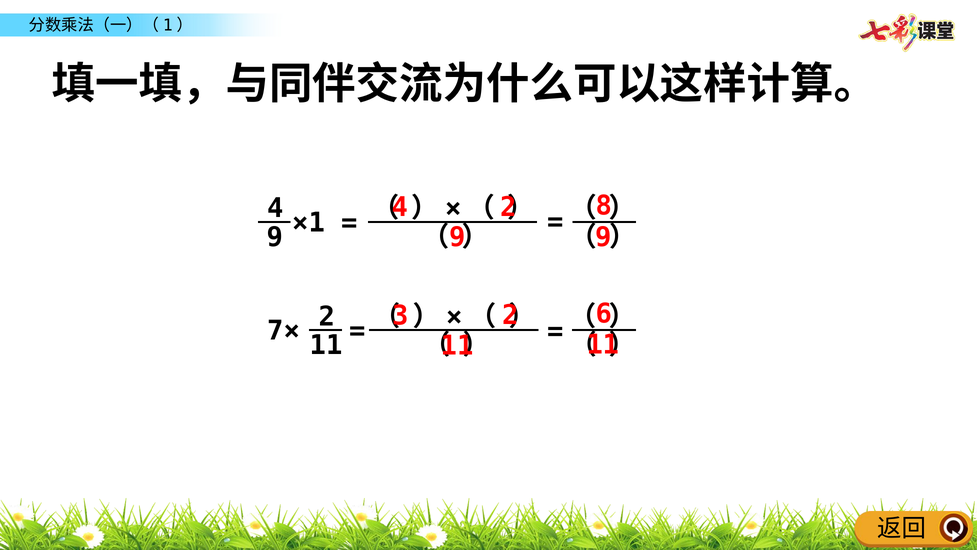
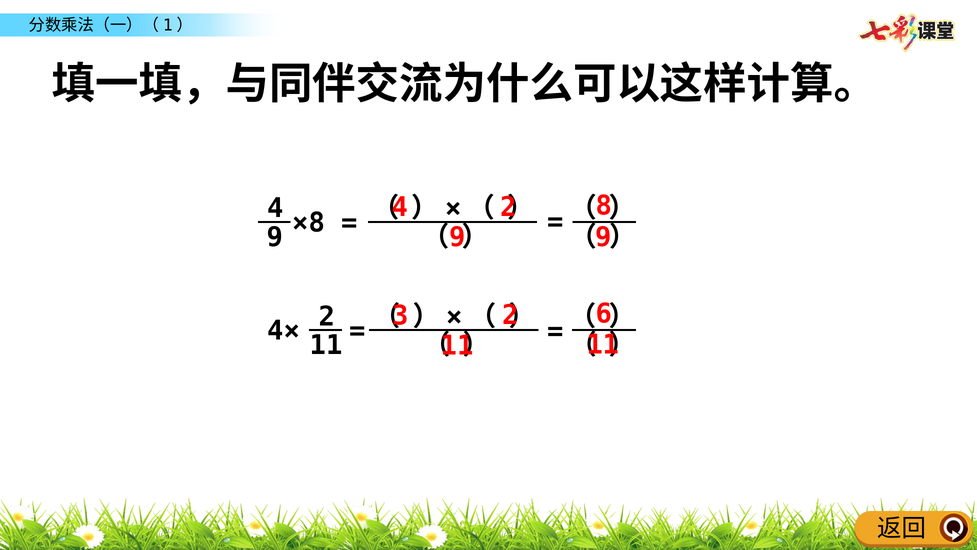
×1: ×1 -> ×8
7×: 7× -> 4×
